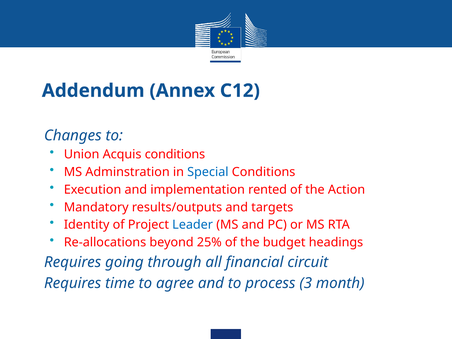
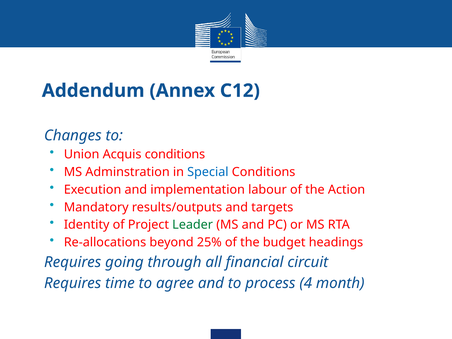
rented: rented -> labour
Leader colour: blue -> green
3: 3 -> 4
